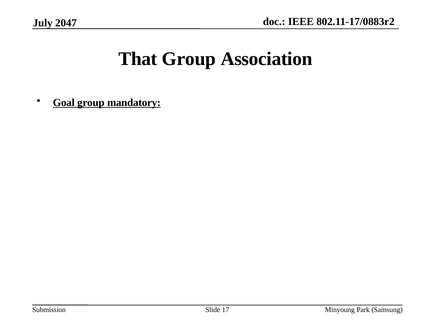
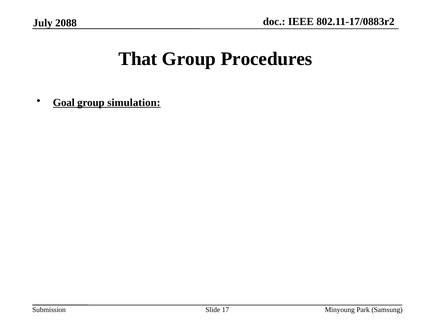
2047: 2047 -> 2088
Association: Association -> Procedures
mandatory: mandatory -> simulation
